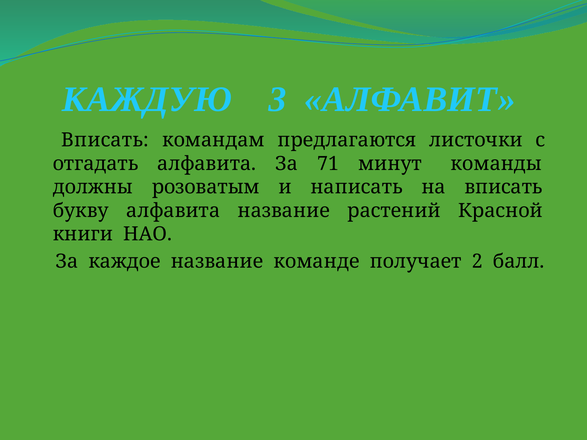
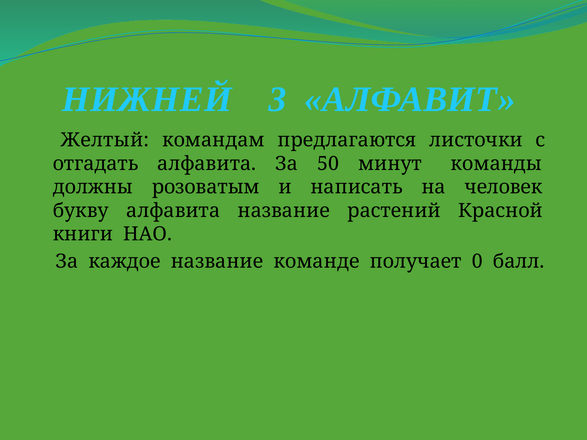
КАЖДУЮ: КАЖДУЮ -> НИЖНЕЙ
Вписать at (105, 140): Вписать -> Желтый
71: 71 -> 50
на вписать: вписать -> человек
2: 2 -> 0
